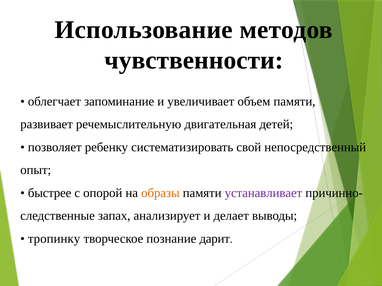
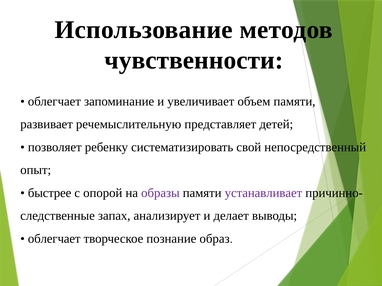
двигательная: двигательная -> представляет
образы colour: orange -> purple
тропинку at (54, 239): тропинку -> облегчает
дарит: дарит -> образ
